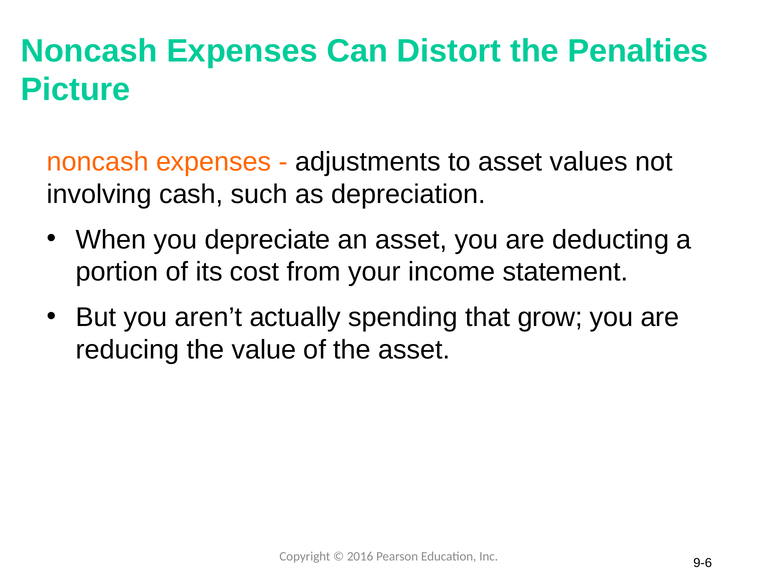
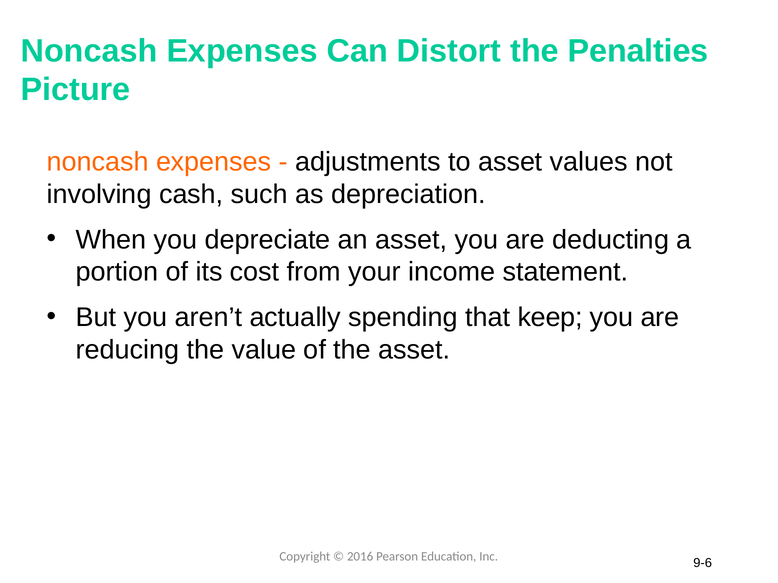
grow: grow -> keep
